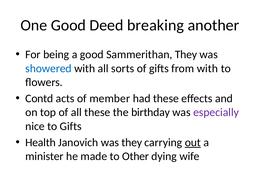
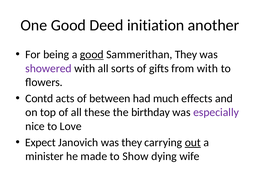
breaking: breaking -> initiation
good at (92, 55) underline: none -> present
showered colour: blue -> purple
member: member -> between
had these: these -> much
to Gifts: Gifts -> Love
Health: Health -> Expect
Other: Other -> Show
